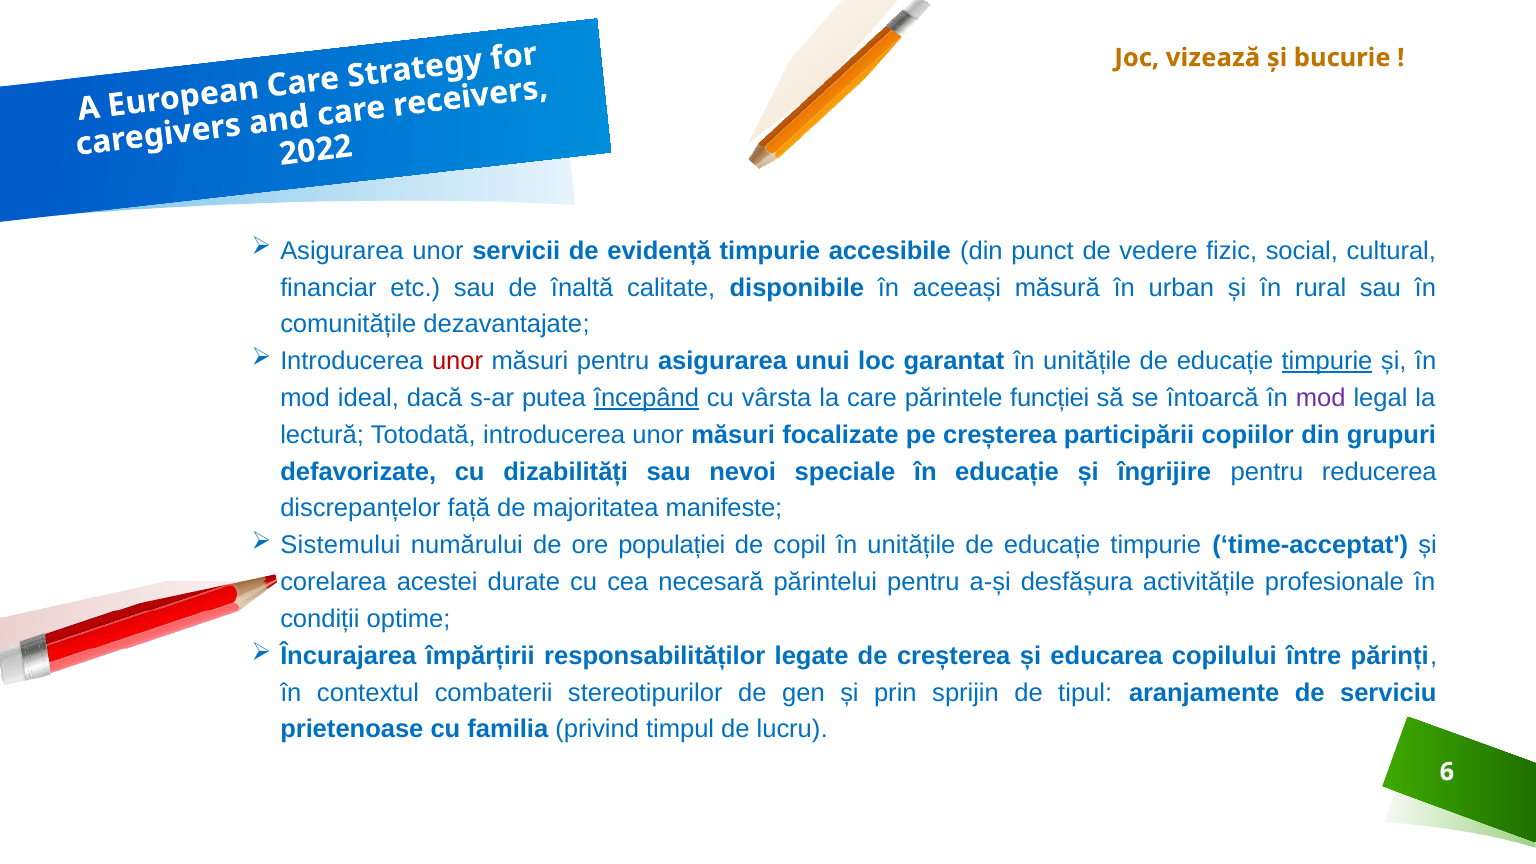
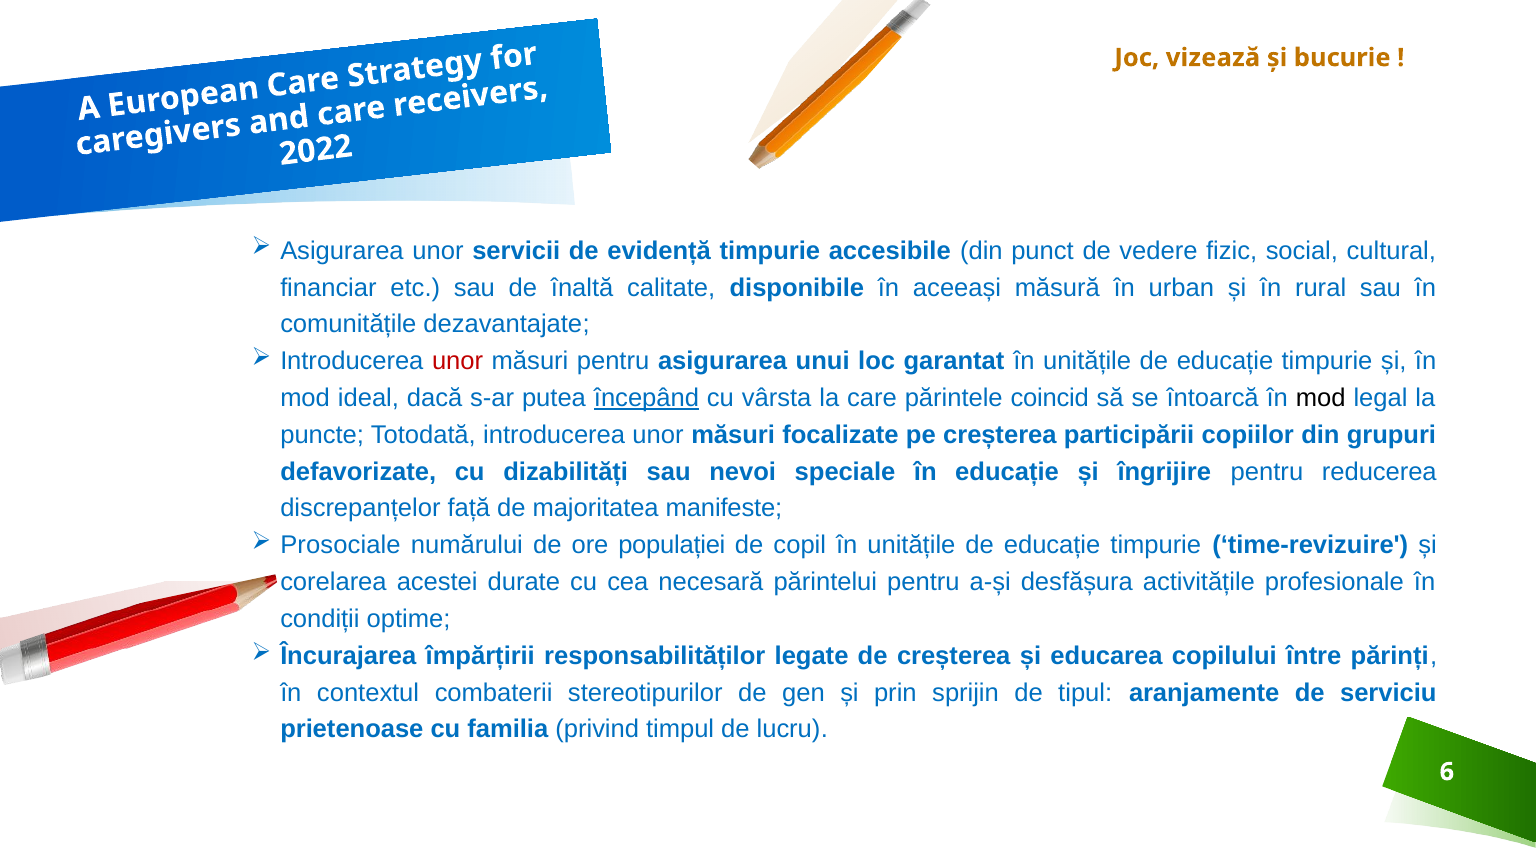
timpurie at (1327, 361) underline: present -> none
funcției: funcției -> coincid
mod at (1321, 398) colour: purple -> black
lectură: lectură -> puncte
Sistemului: Sistemului -> Prosociale
time-acceptat: time-acceptat -> time-revizuire
